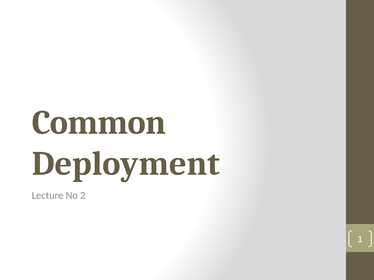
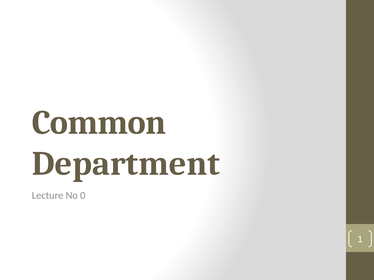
Deployment: Deployment -> Department
2: 2 -> 0
